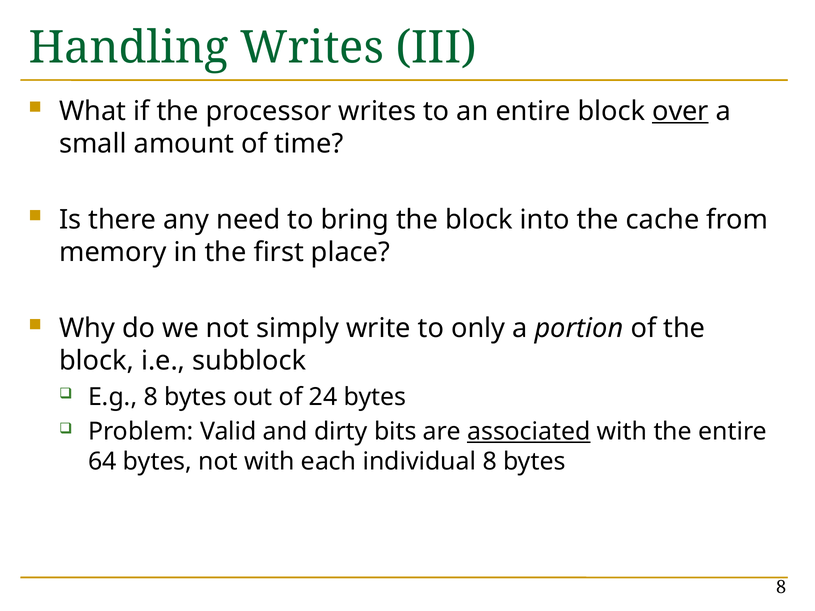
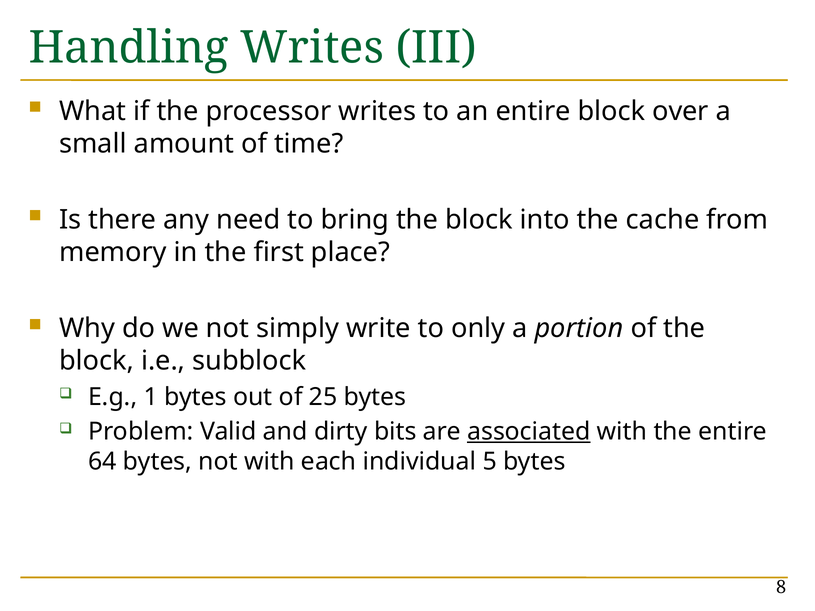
over underline: present -> none
E.g 8: 8 -> 1
24: 24 -> 25
individual 8: 8 -> 5
